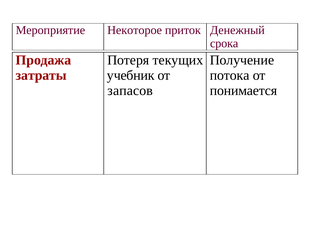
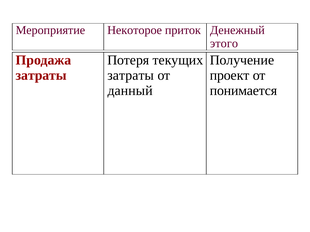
срока: срока -> этого
учебник at (131, 75): учебник -> затраты
потока: потока -> проект
запасов: запасов -> данный
